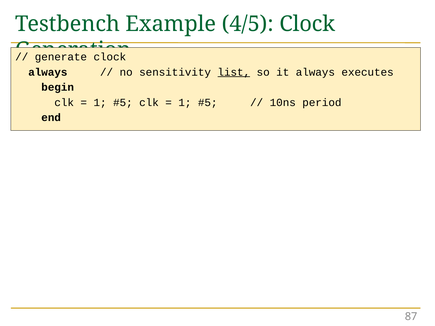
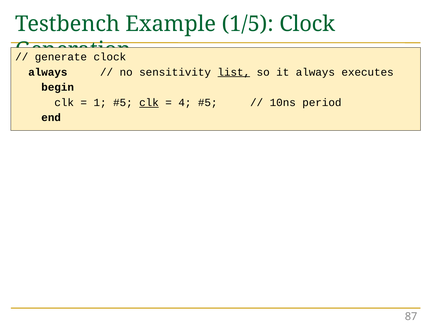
4/5: 4/5 -> 1/5
clk at (149, 103) underline: none -> present
1 at (185, 103): 1 -> 4
